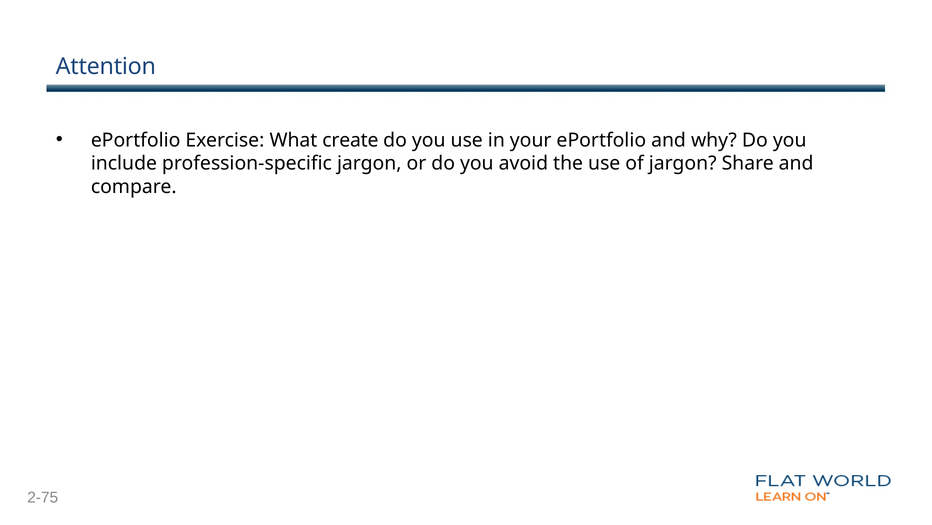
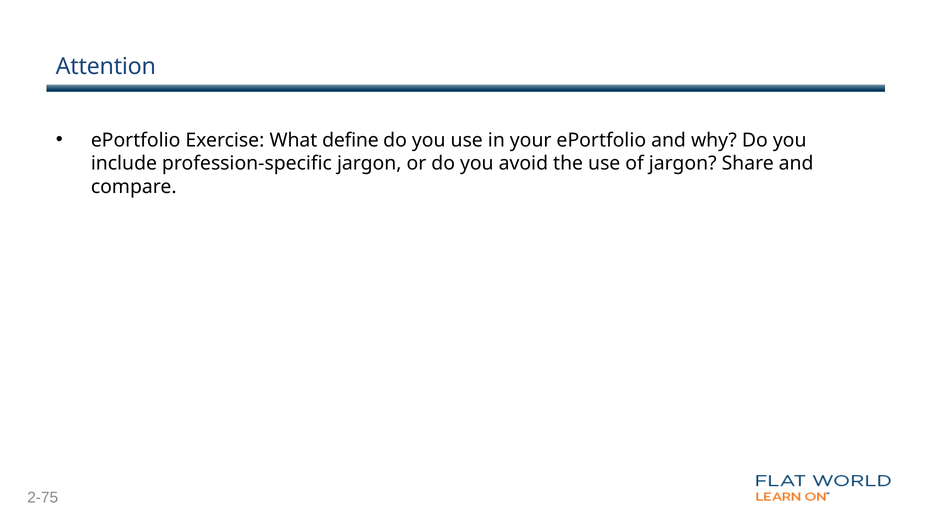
create: create -> define
